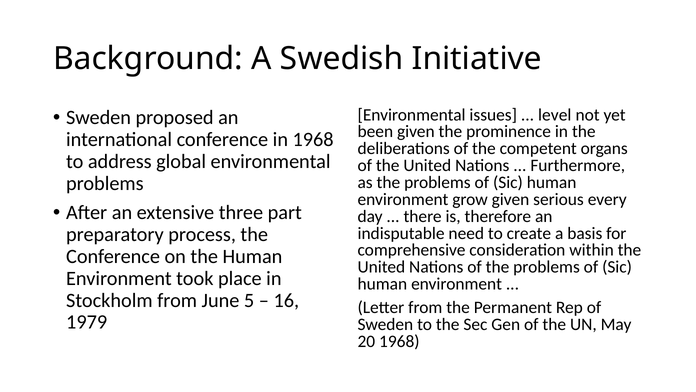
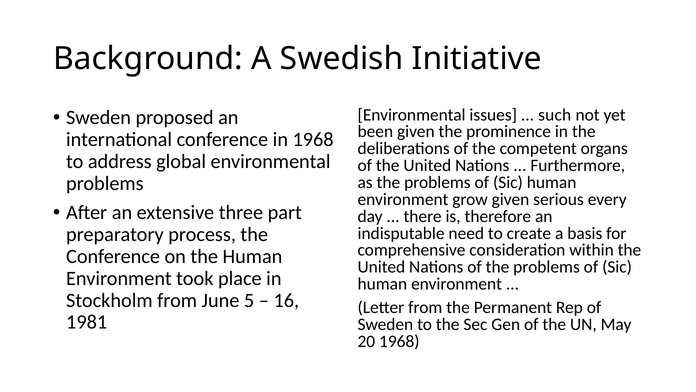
level: level -> such
1979: 1979 -> 1981
